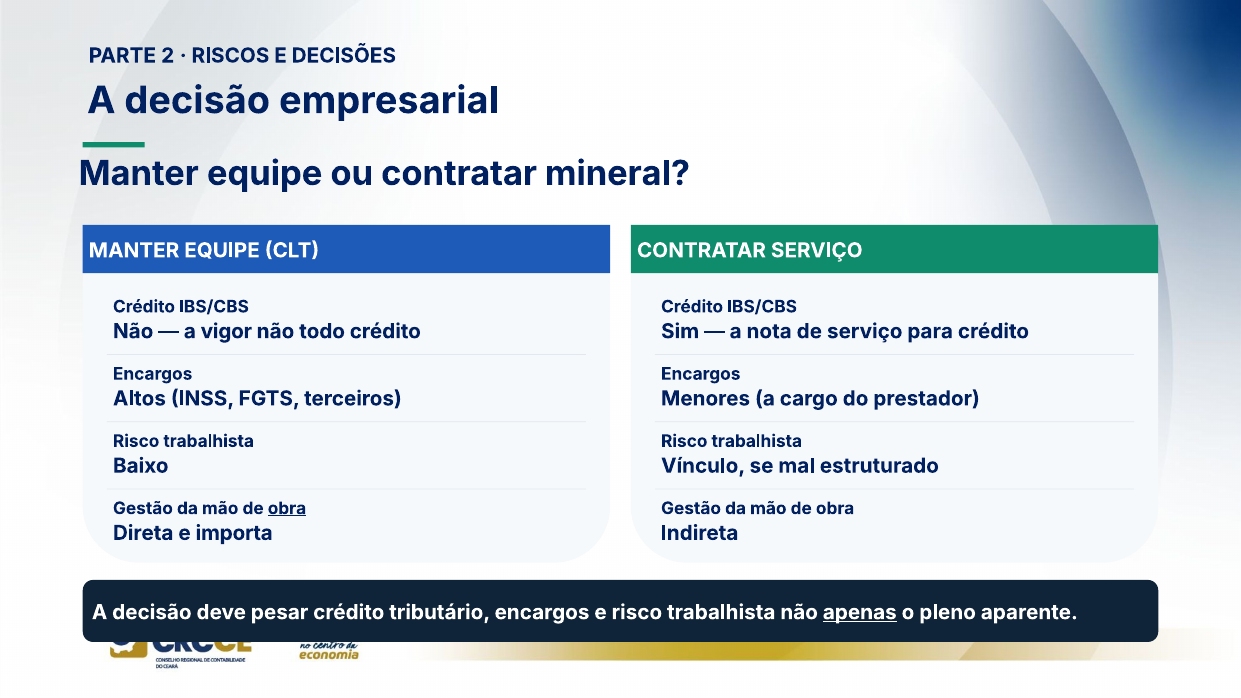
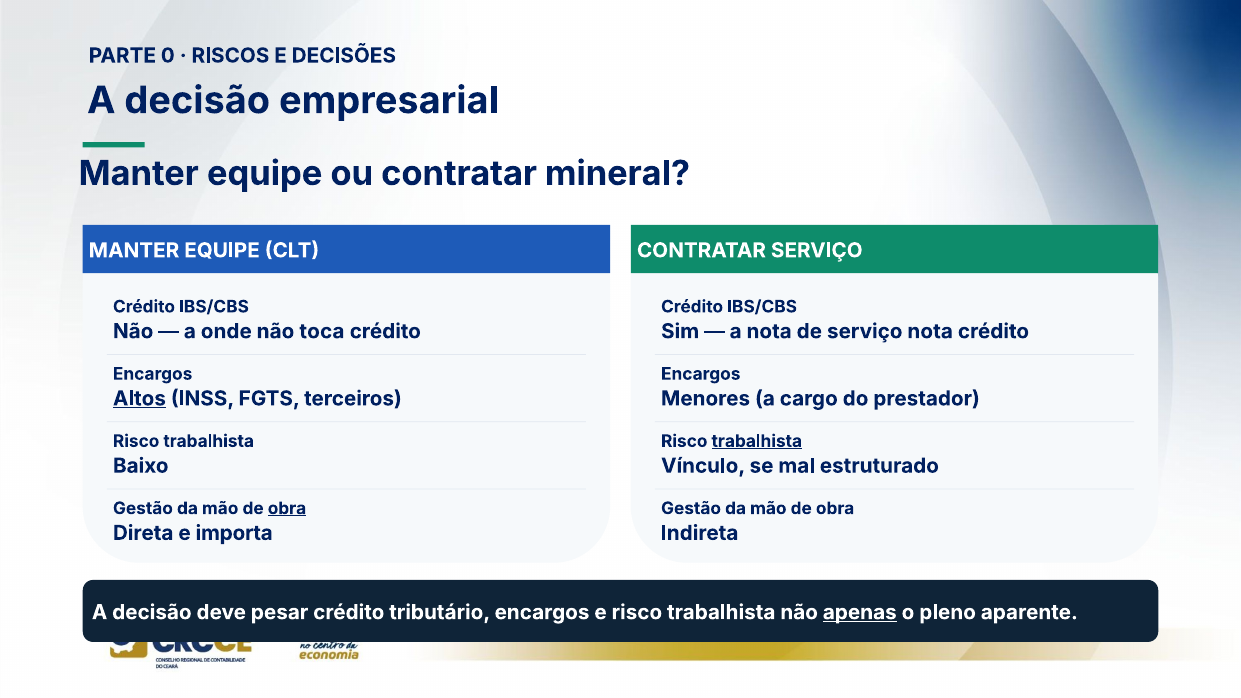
2: 2 -> 0
vigor: vigor -> onde
todo: todo -> toca
serviço para: para -> nota
Altos underline: none -> present
trabalhista at (757, 441) underline: none -> present
